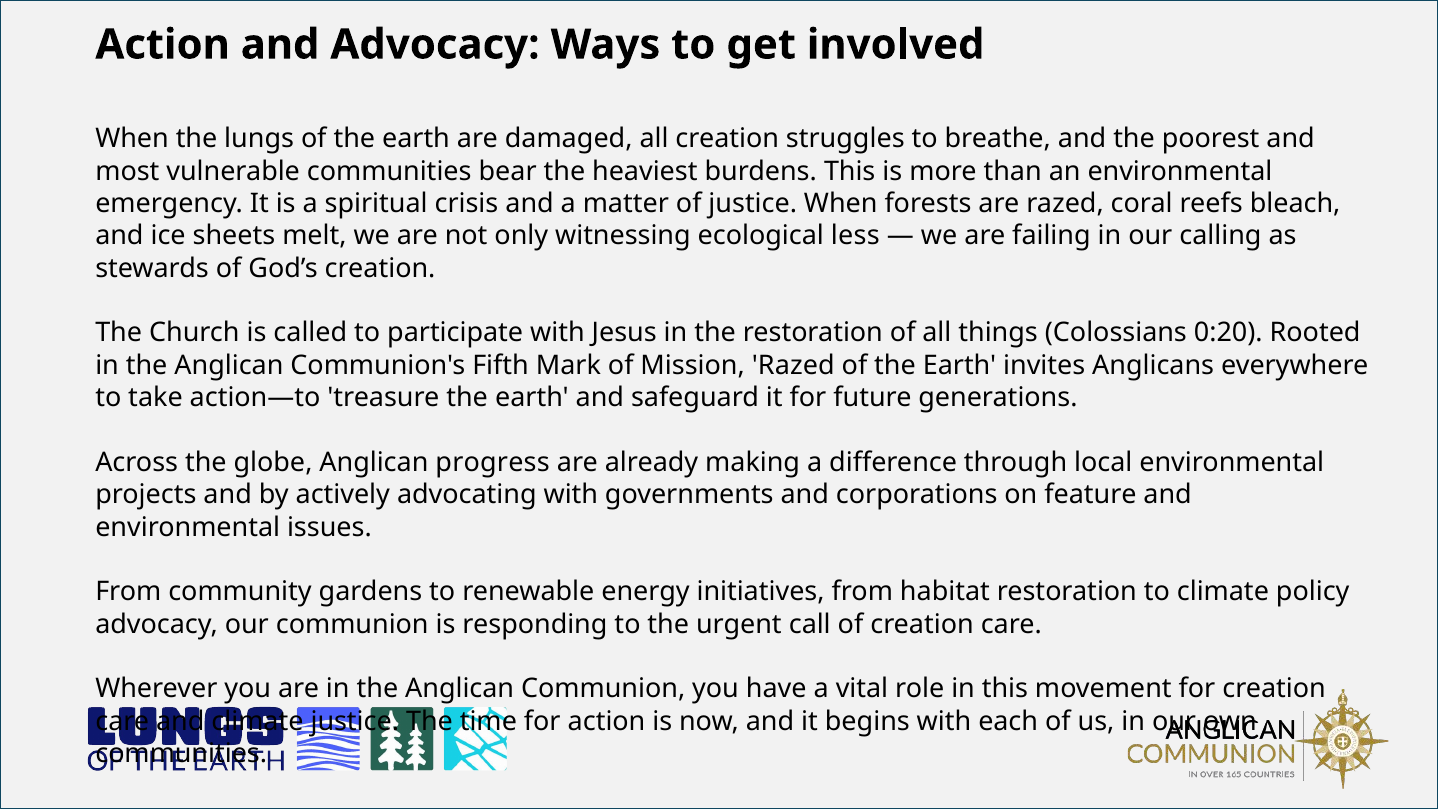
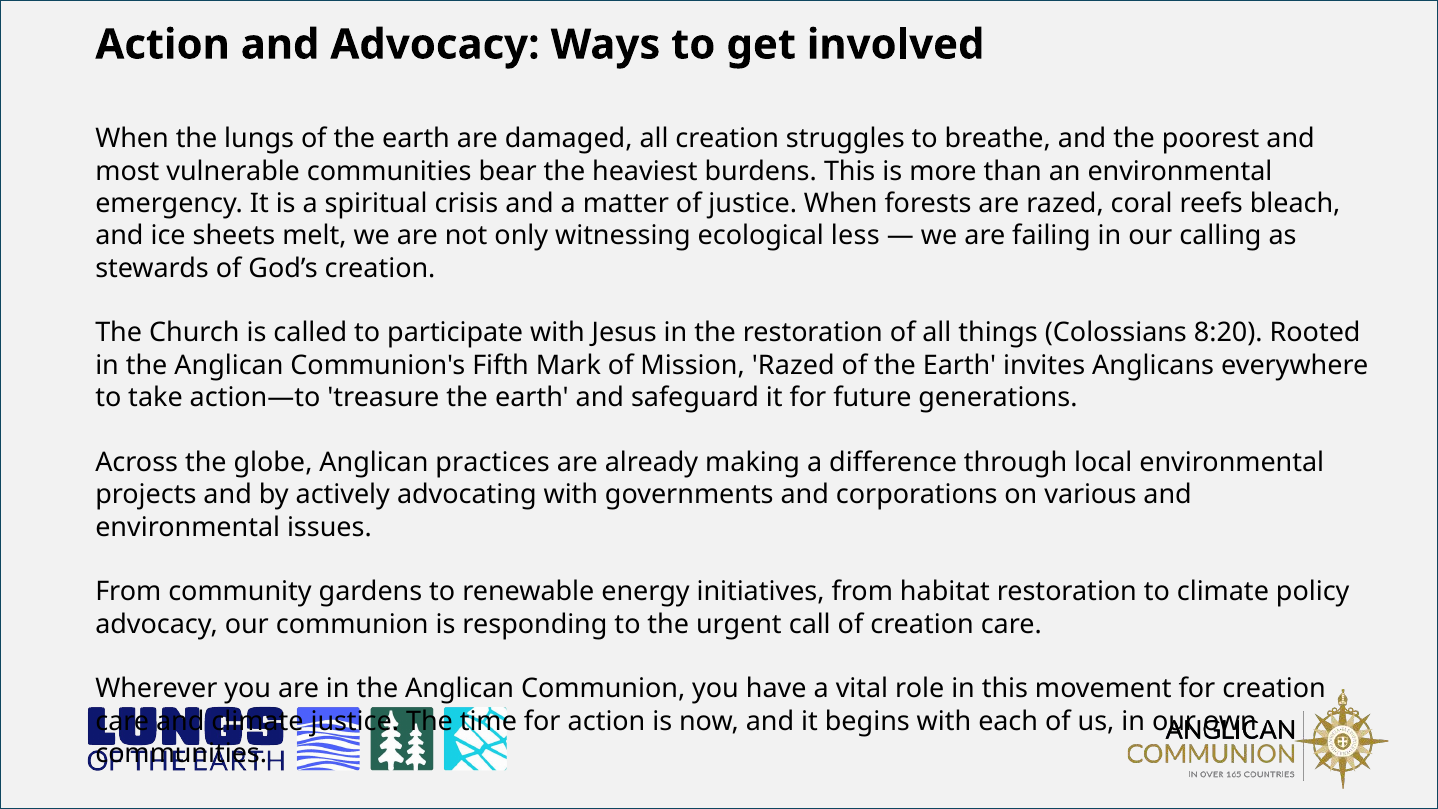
0:20: 0:20 -> 8:20
progress: progress -> practices
feature: feature -> various
